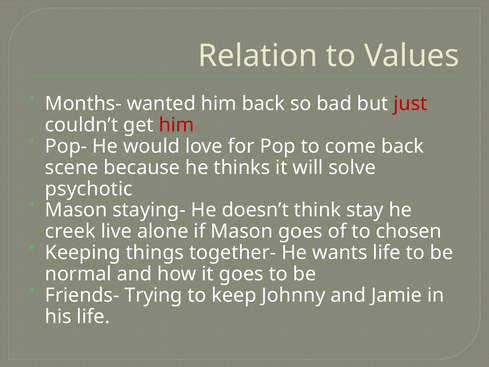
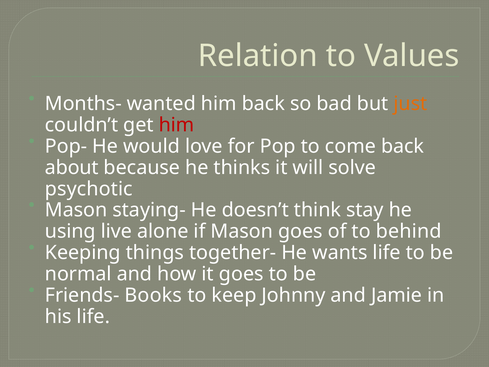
just colour: red -> orange
scene: scene -> about
creek: creek -> using
chosen: chosen -> behind
Trying: Trying -> Books
